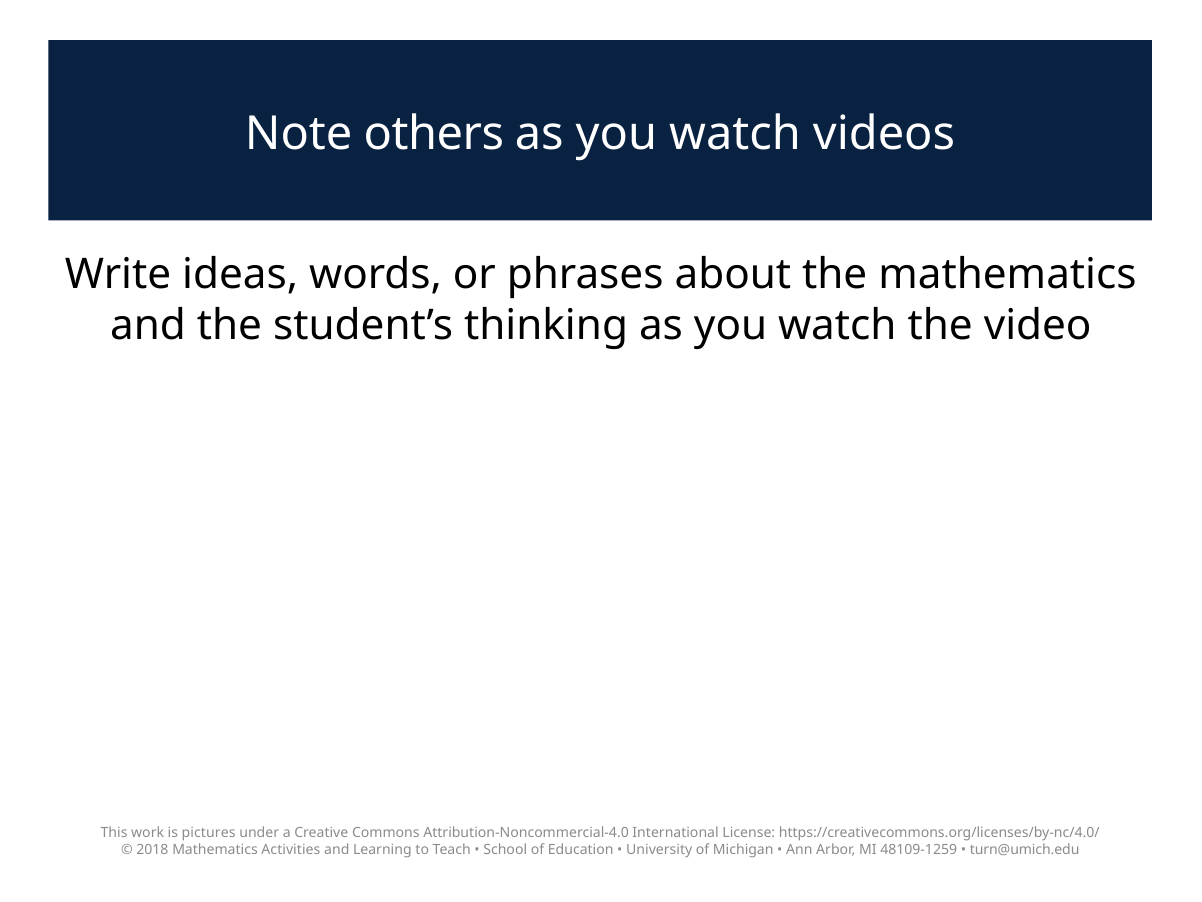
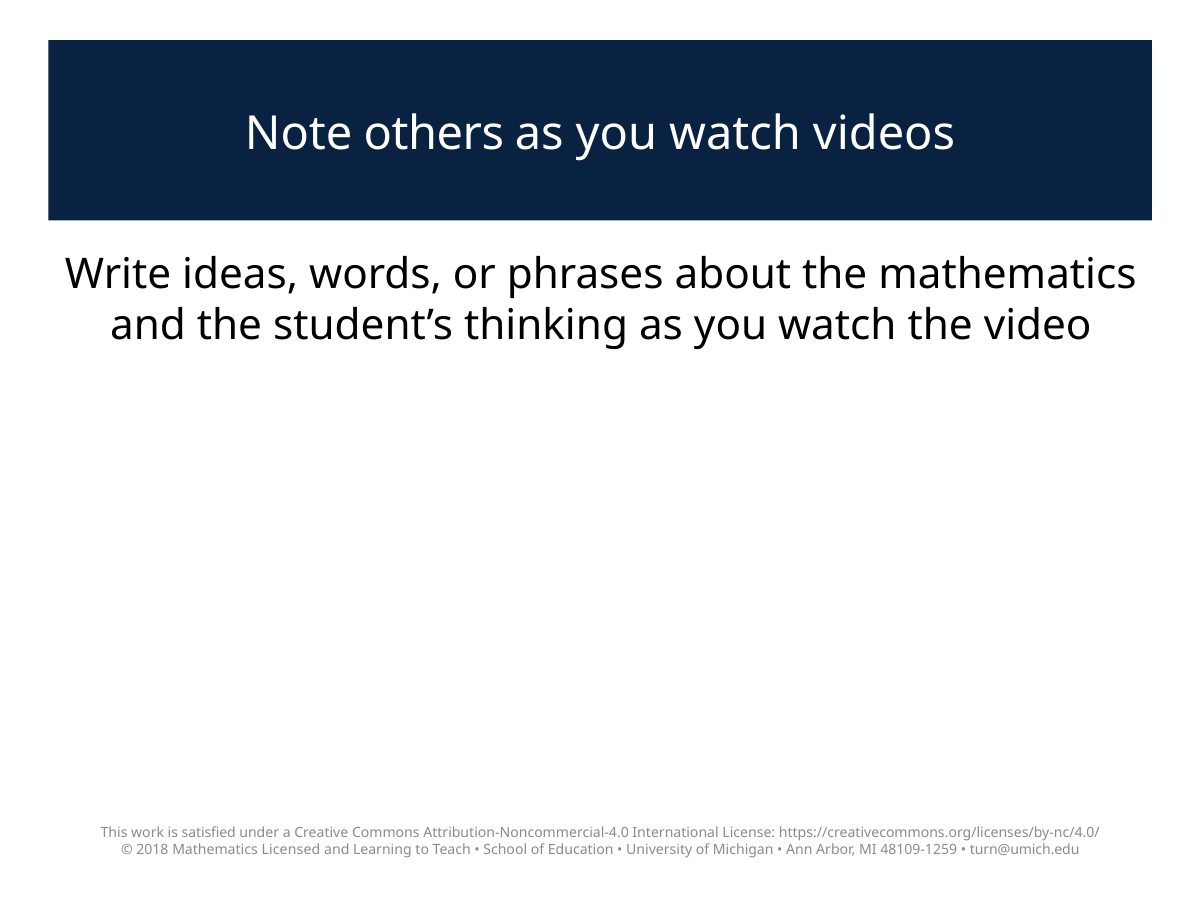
pictures: pictures -> satisfied
Activities: Activities -> Licensed
